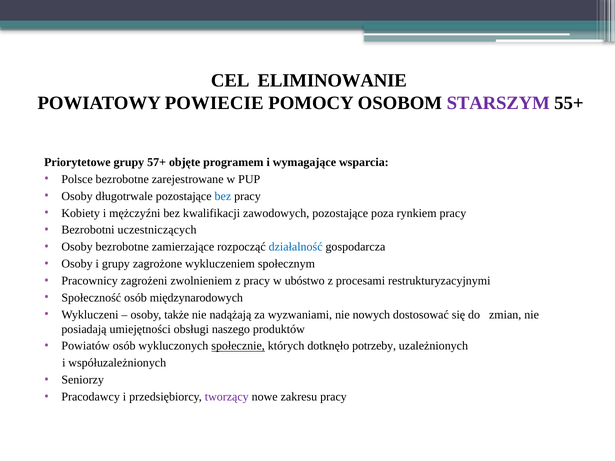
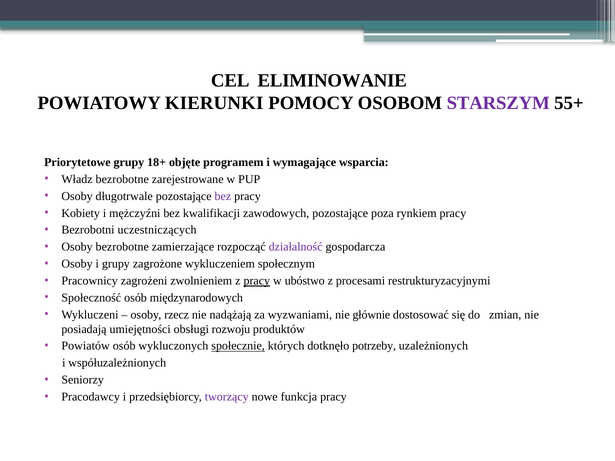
POWIECIE: POWIECIE -> KIERUNKI
57+: 57+ -> 18+
Polsce: Polsce -> Władz
bez at (223, 196) colour: blue -> purple
działalność colour: blue -> purple
pracy at (257, 281) underline: none -> present
także: także -> rzecz
nowych: nowych -> głównie
naszego: naszego -> rozwoju
zakresu: zakresu -> funkcja
